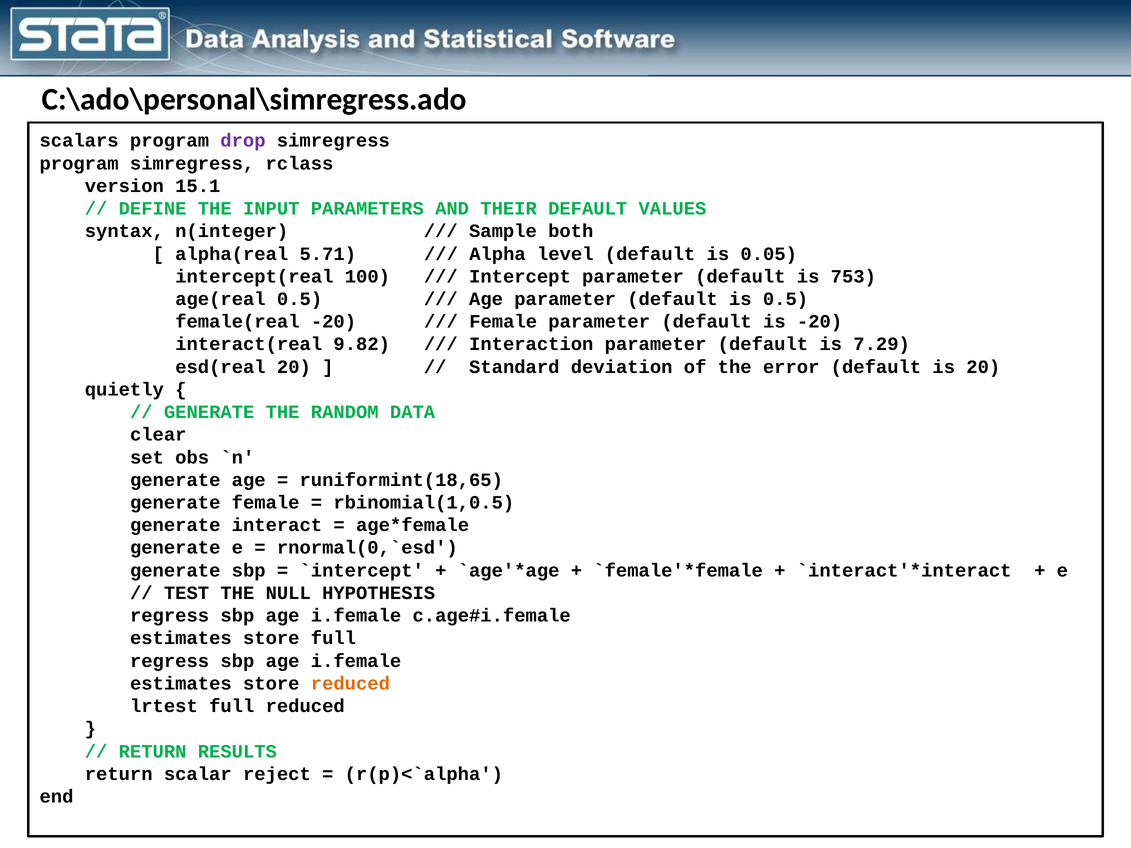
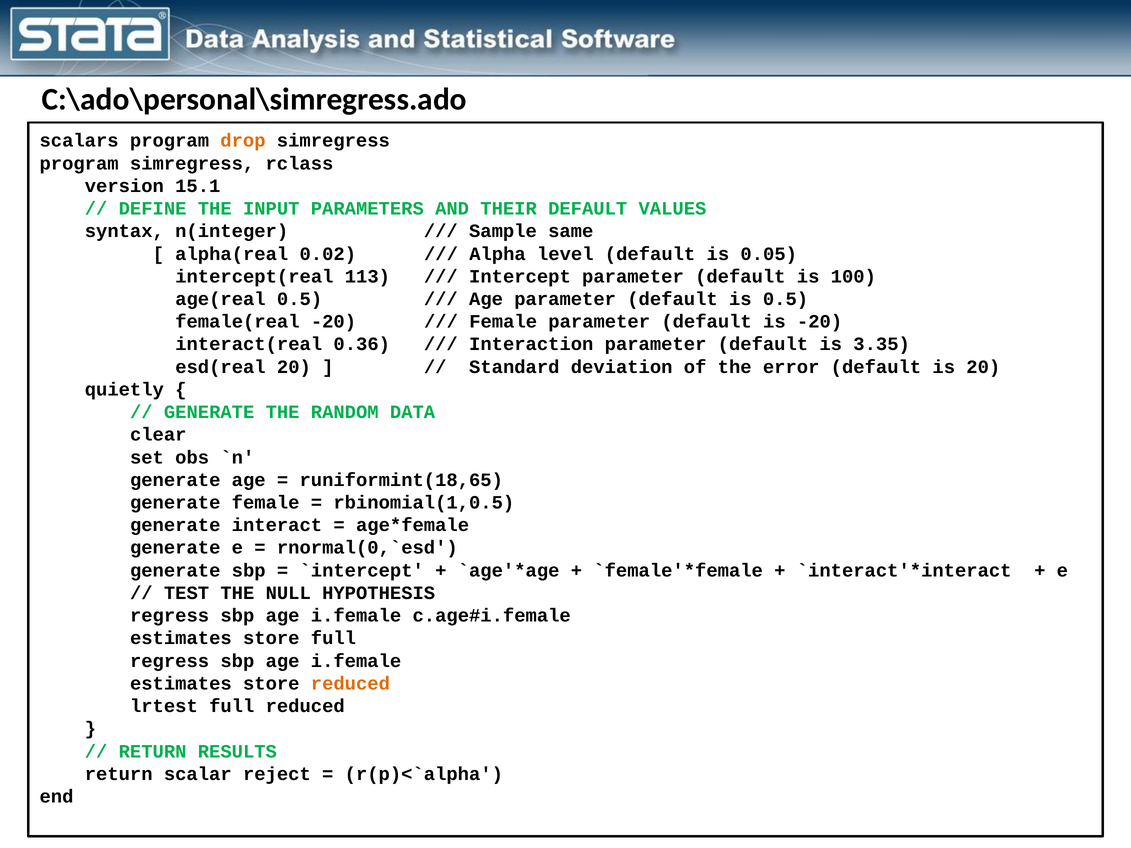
drop colour: purple -> orange
both: both -> same
5.71: 5.71 -> 0.02
100: 100 -> 113
753: 753 -> 100
9.82: 9.82 -> 0.36
7.29: 7.29 -> 3.35
